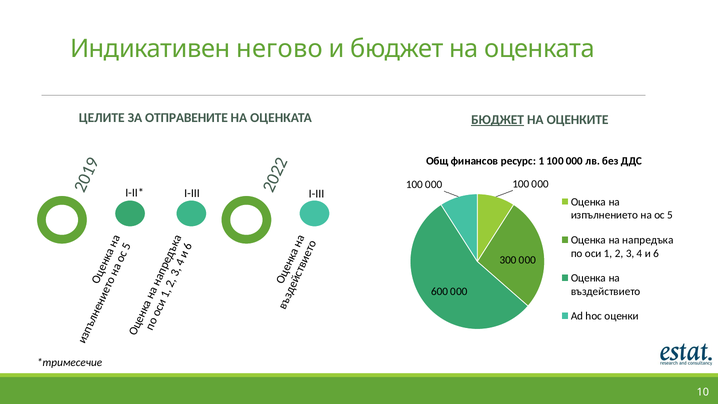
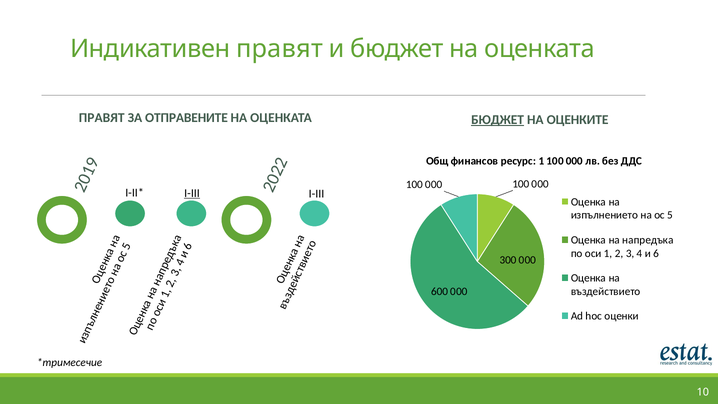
Индикативен негово: негово -> правят
ЦЕЛИТЕ at (102, 118): ЦЕЛИТЕ -> ПРАВЯТ
I-III at (192, 193) underline: none -> present
